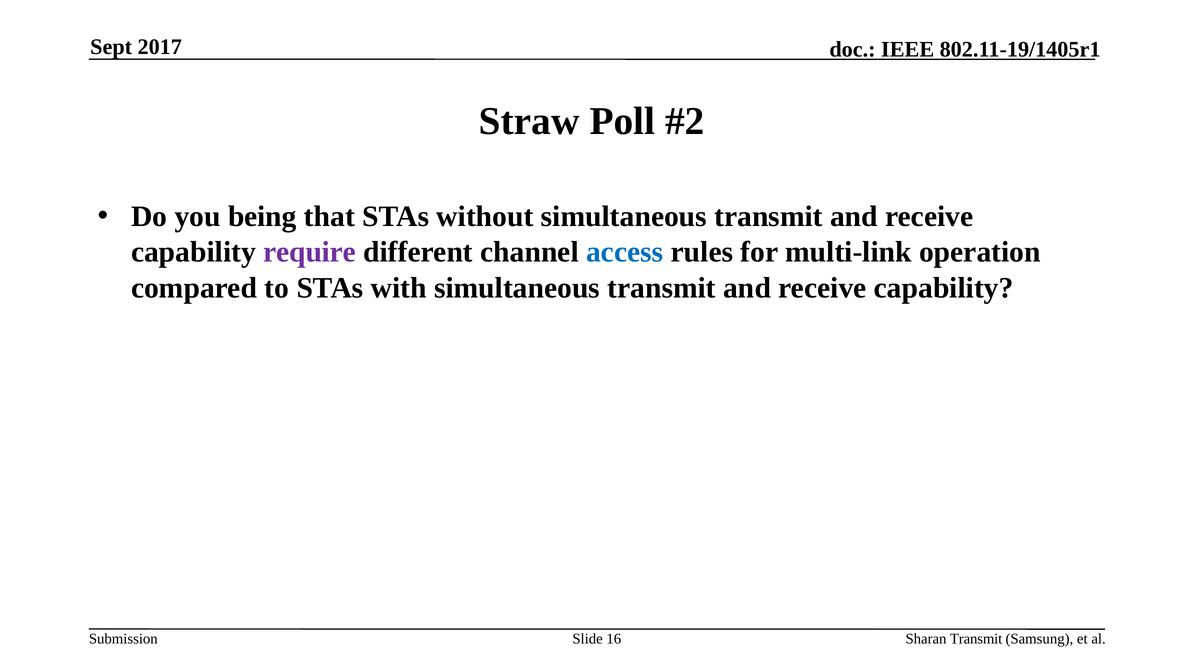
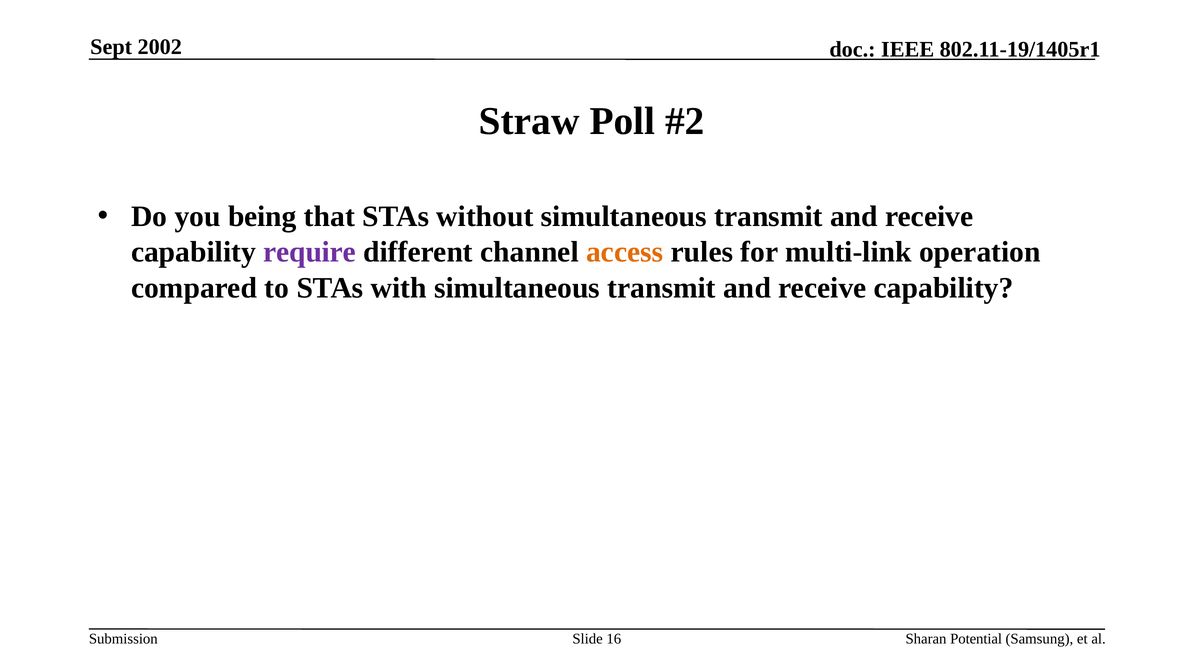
2017: 2017 -> 2002
access colour: blue -> orange
Sharan Transmit: Transmit -> Potential
